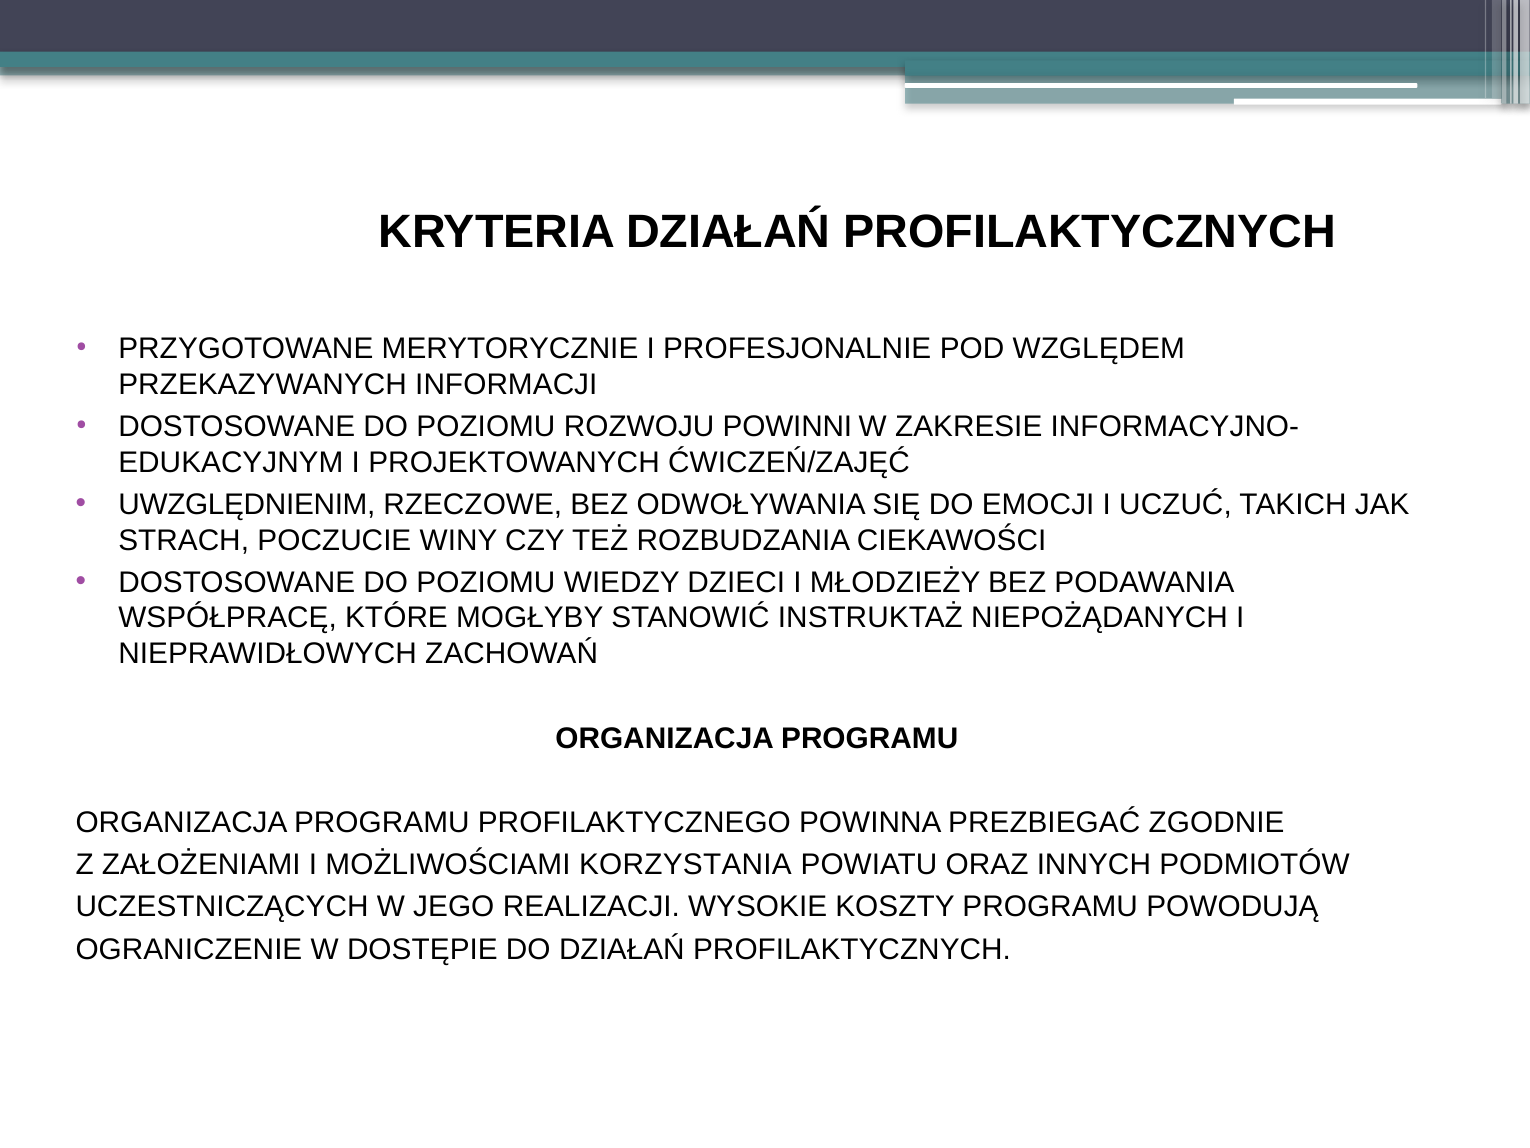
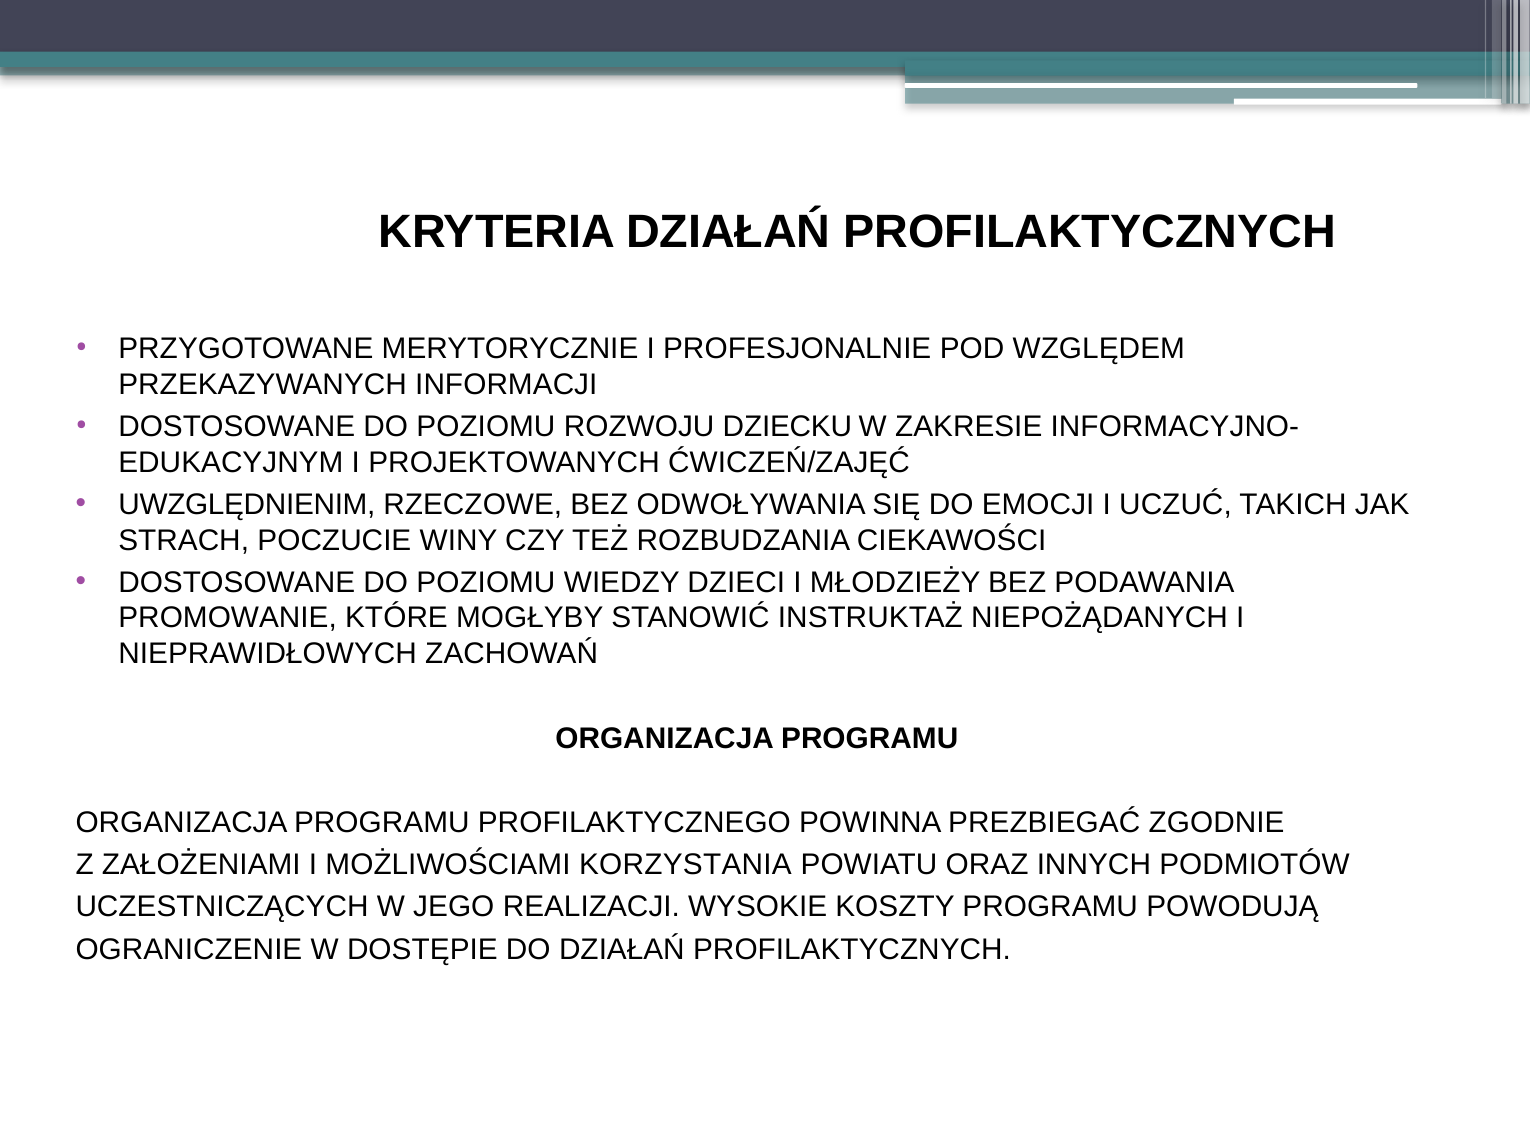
POWINNI: POWINNI -> DZIECKU
WSPÓŁPRACĘ: WSPÓŁPRACĘ -> PROMOWANIE
